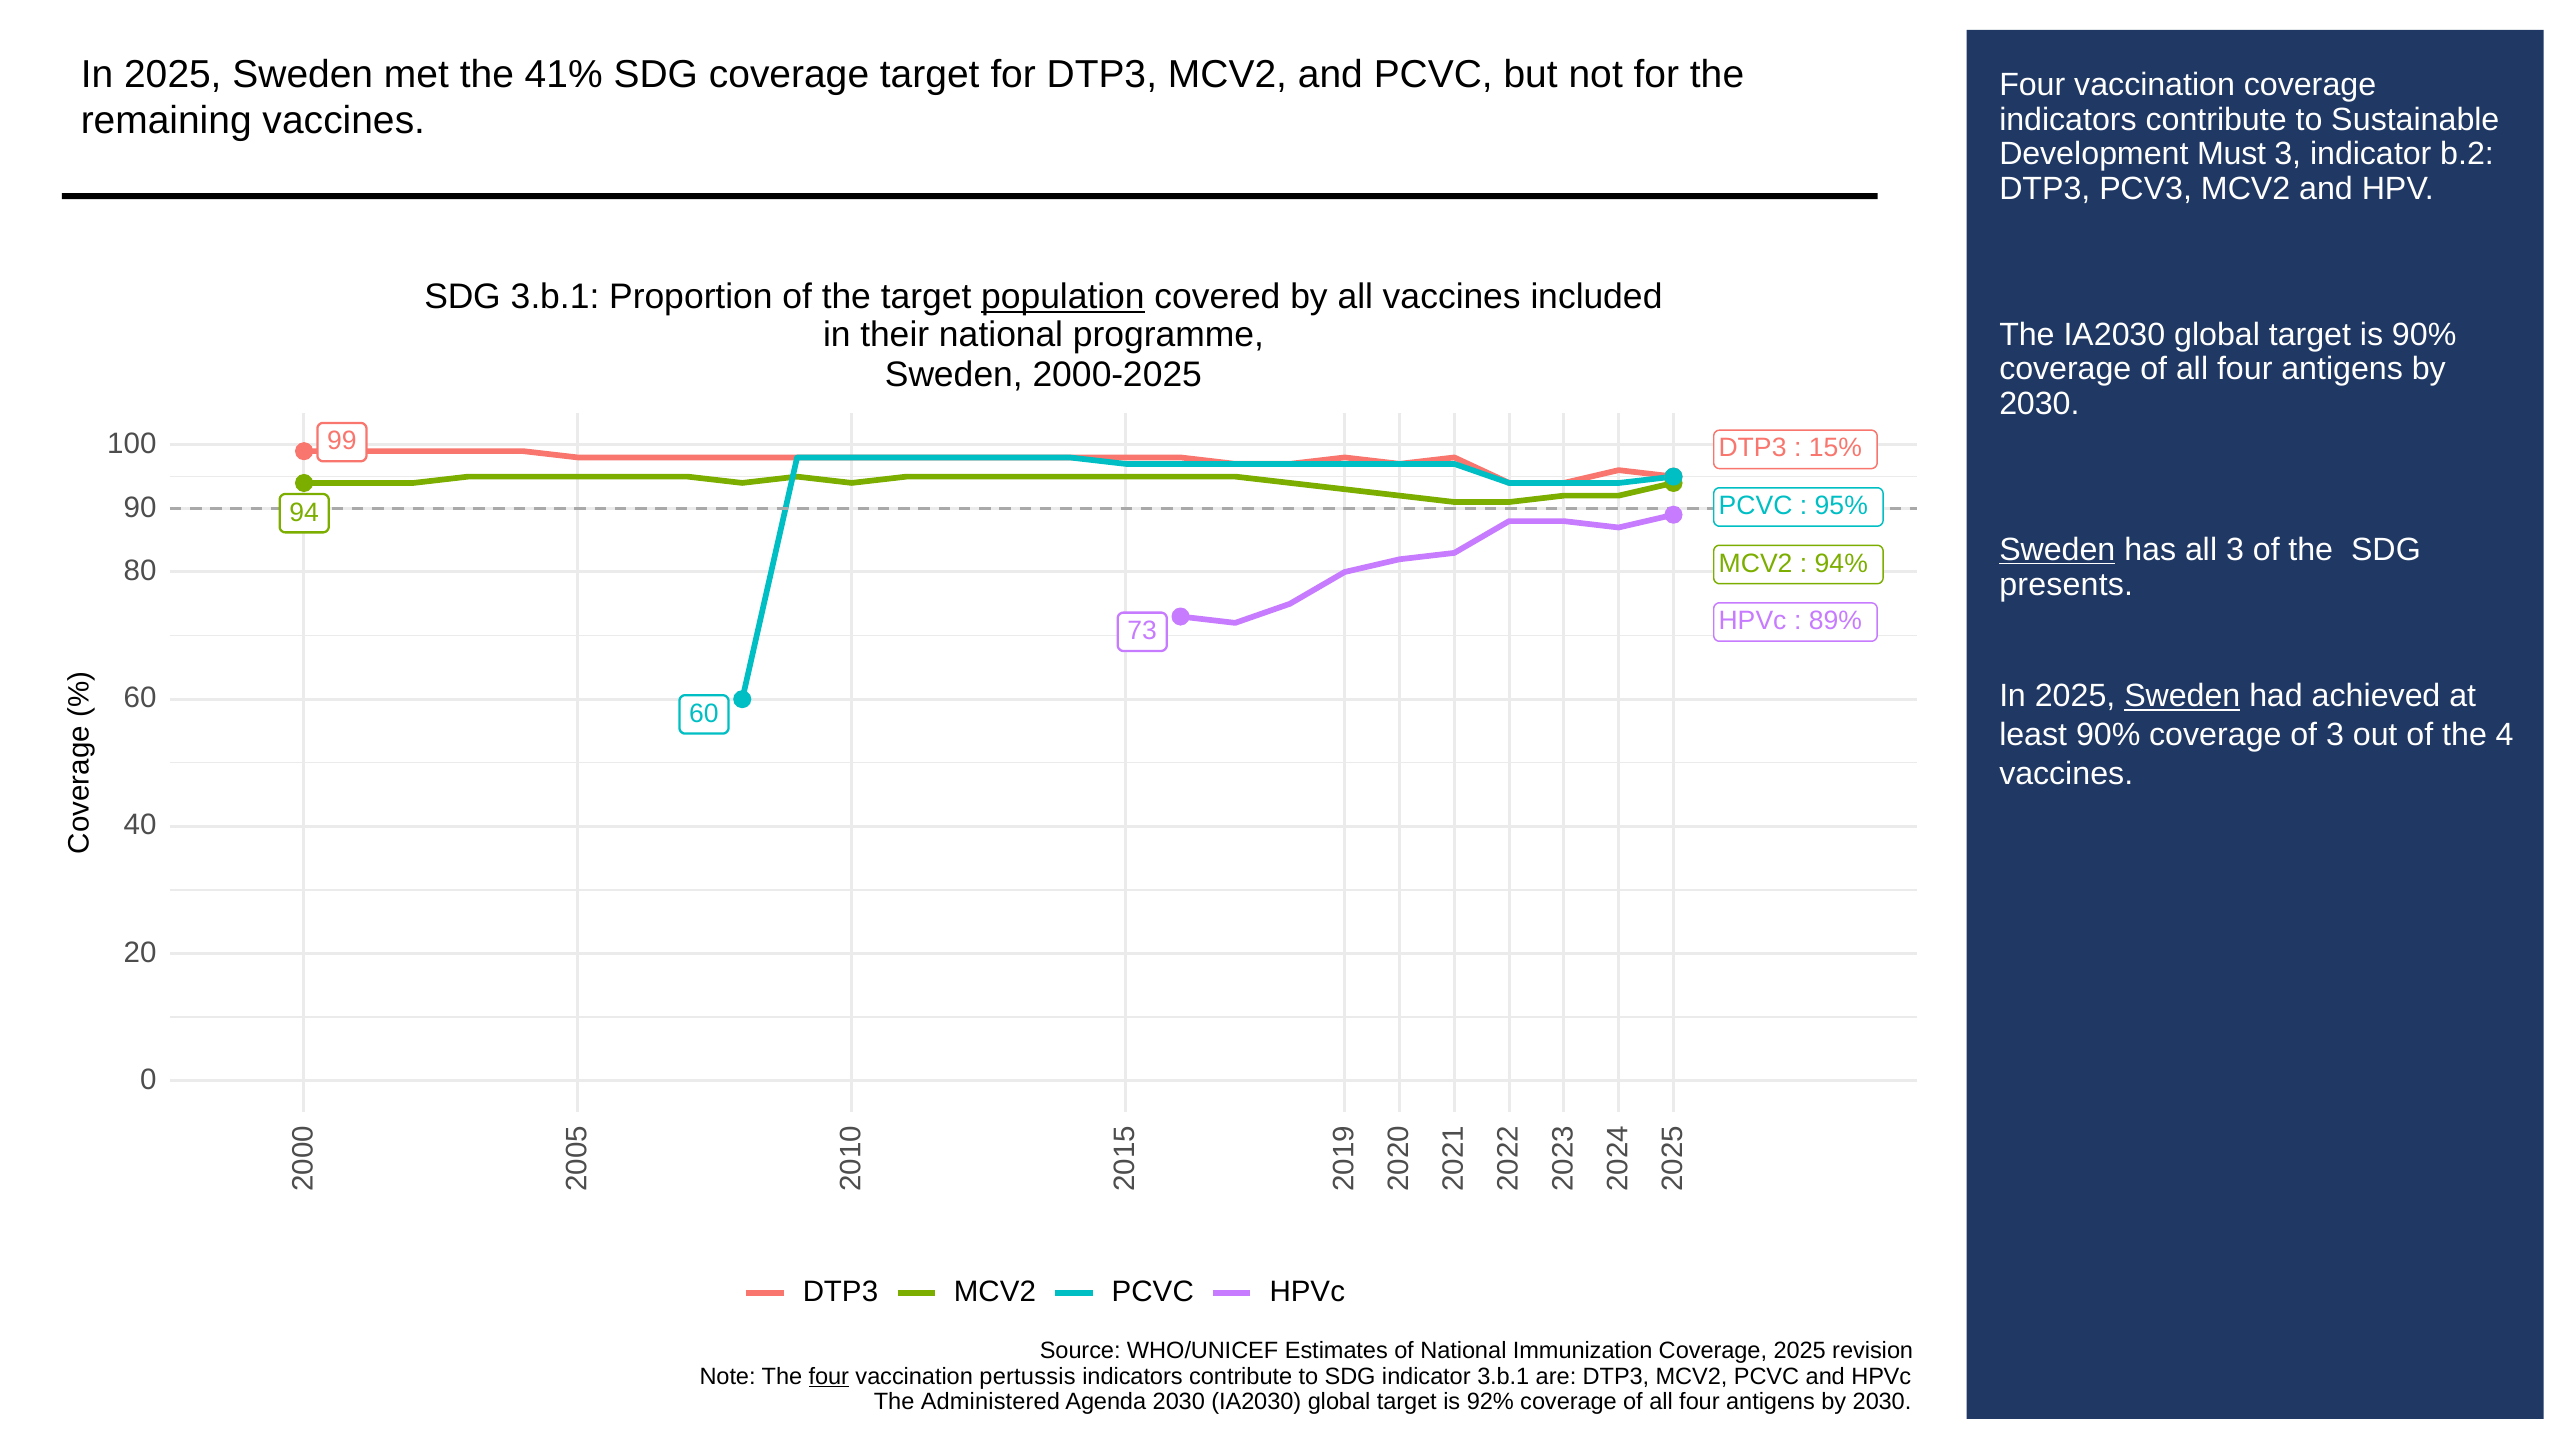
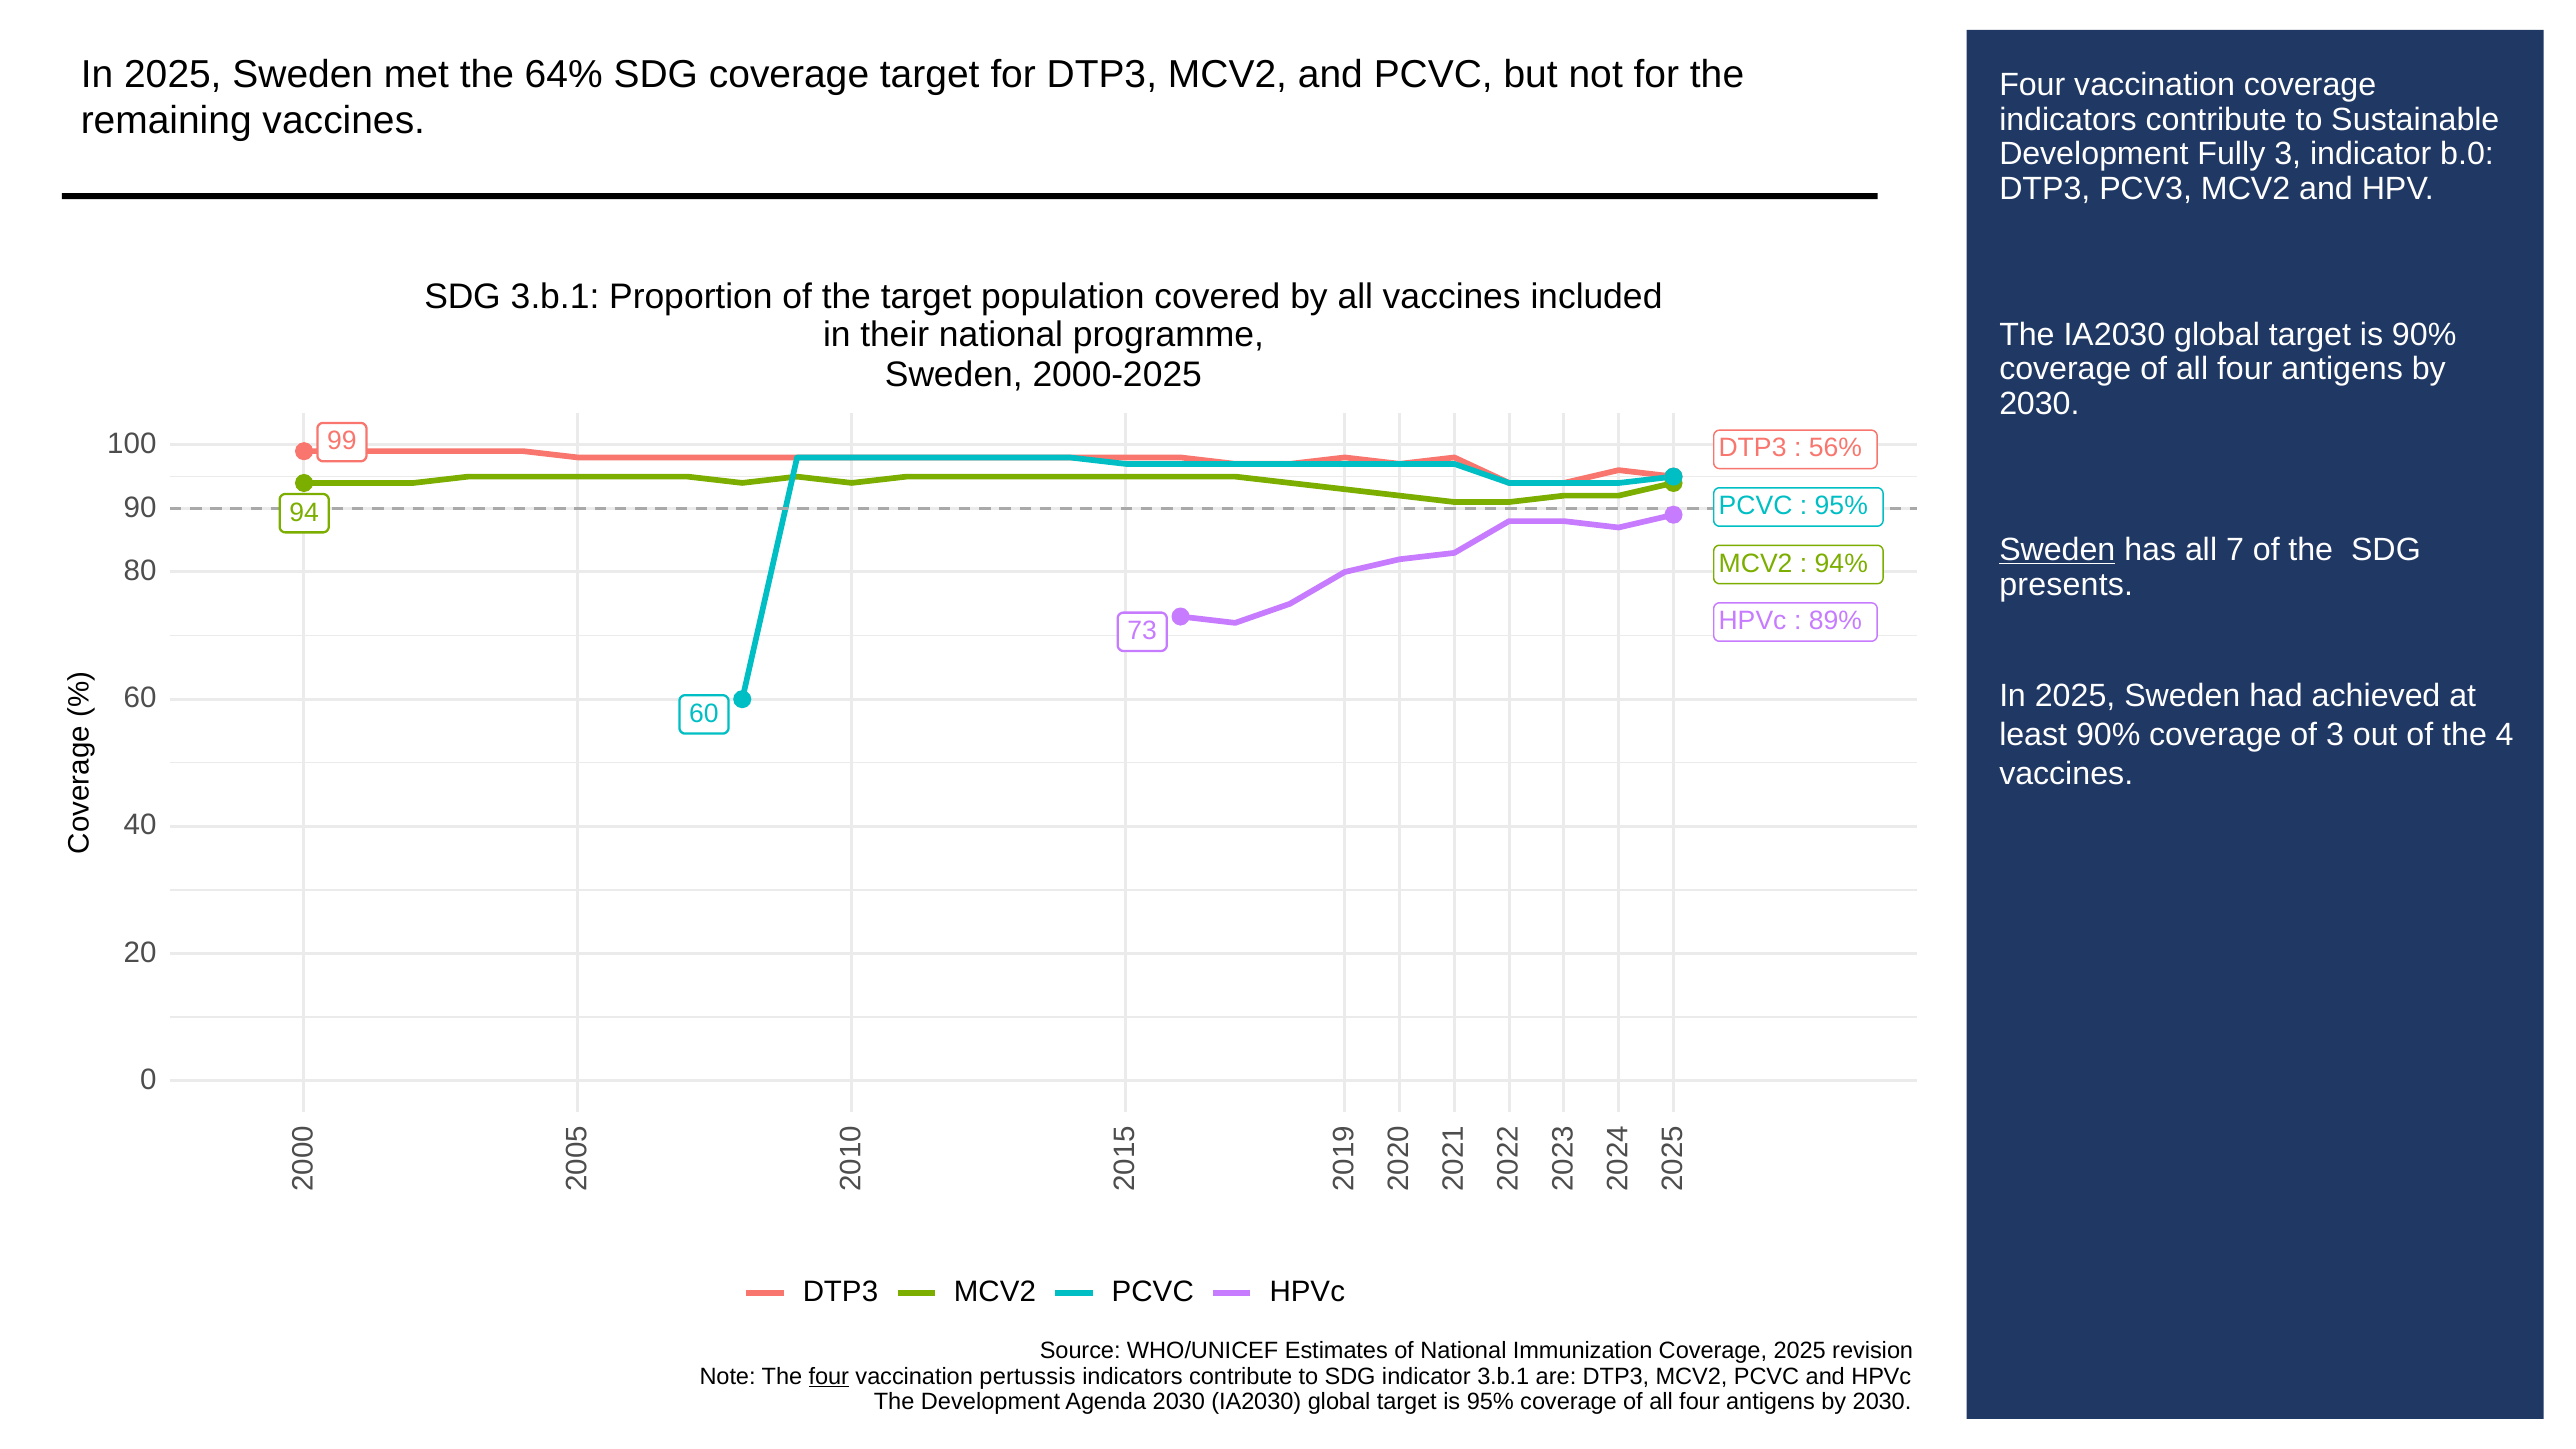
41%: 41% -> 64%
Must: Must -> Fully
b.2: b.2 -> b.0
population underline: present -> none
15%: 15% -> 56%
all 3: 3 -> 7
Sweden at (2182, 696) underline: present -> none
The Administered: Administered -> Development
is 92%: 92% -> 95%
